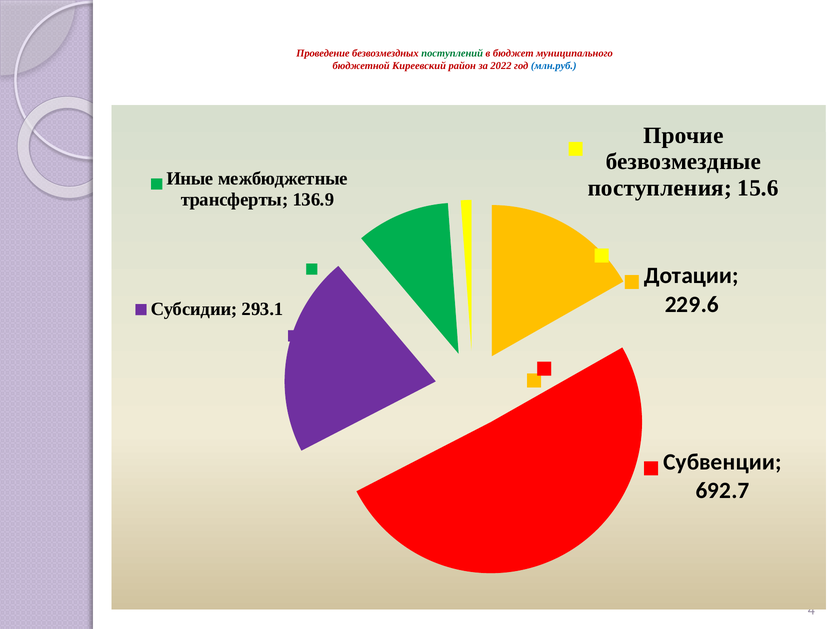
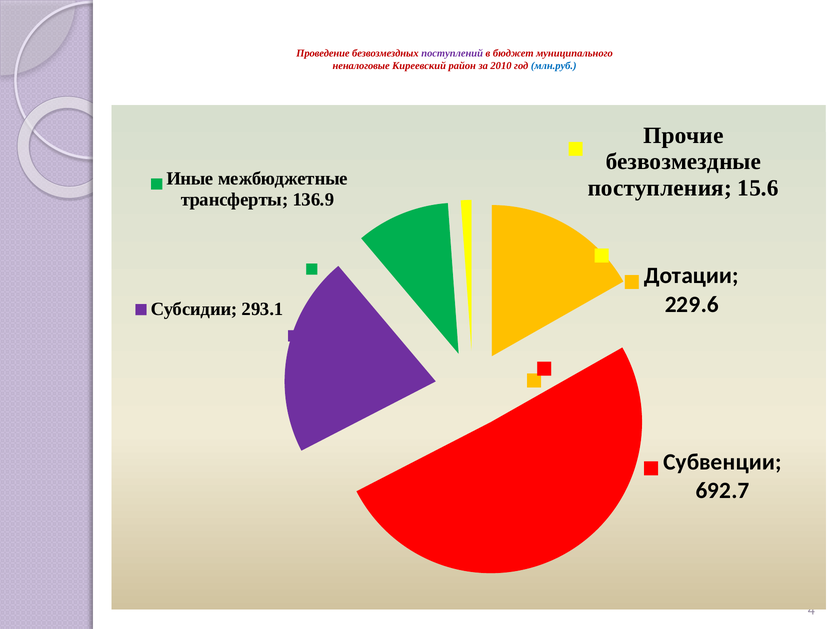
поступлений colour: green -> purple
бюджетной: бюджетной -> неналоговые
2022: 2022 -> 2010
